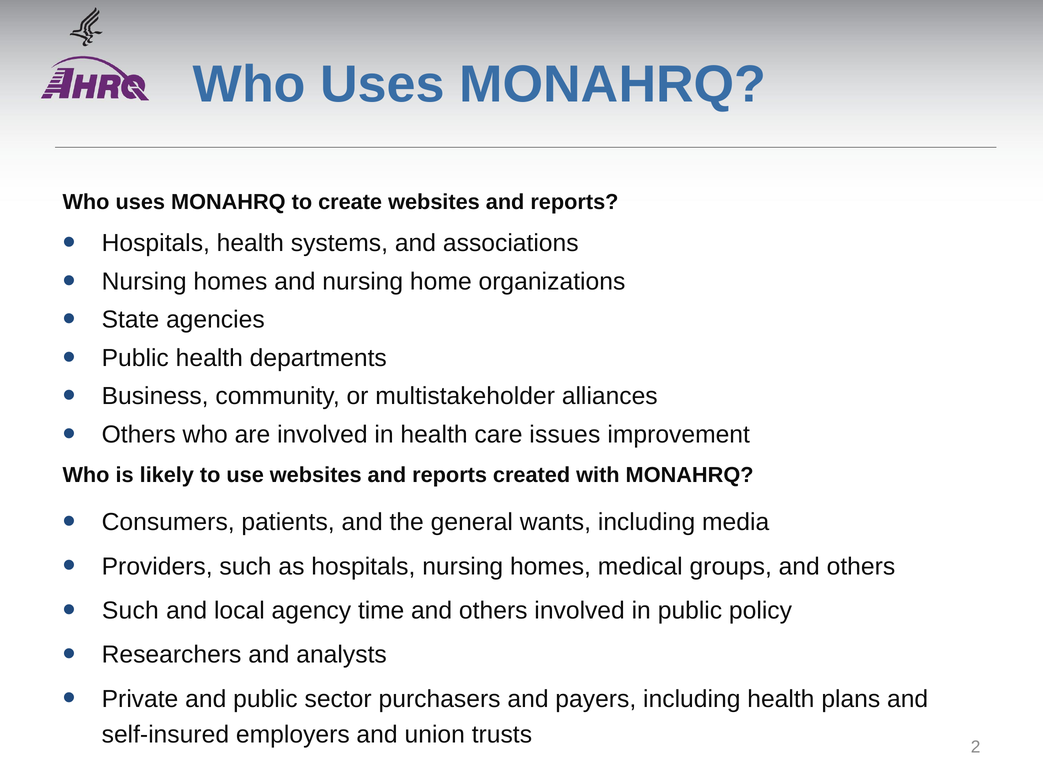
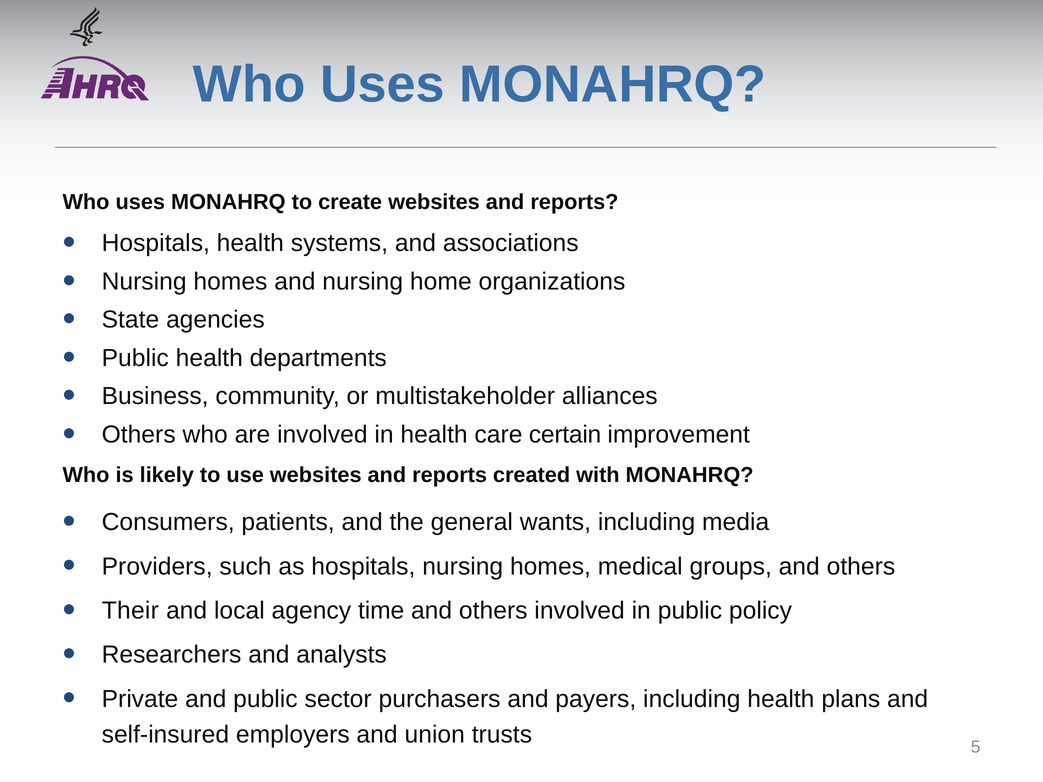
issues: issues -> certain
Such at (130, 611): Such -> Their
2: 2 -> 5
